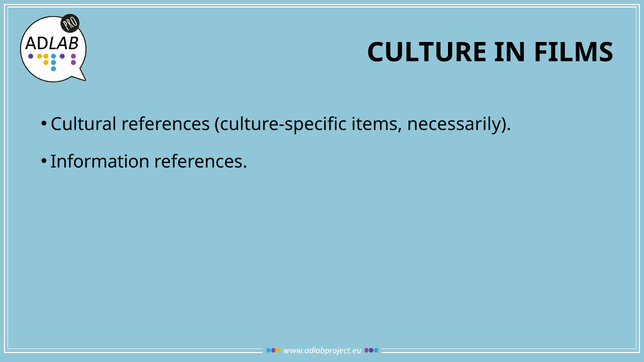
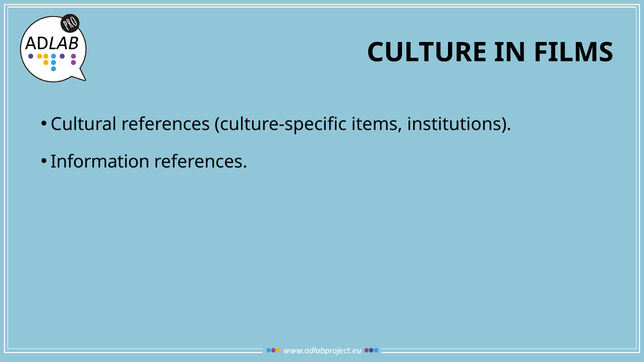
necessarily: necessarily -> institutions
